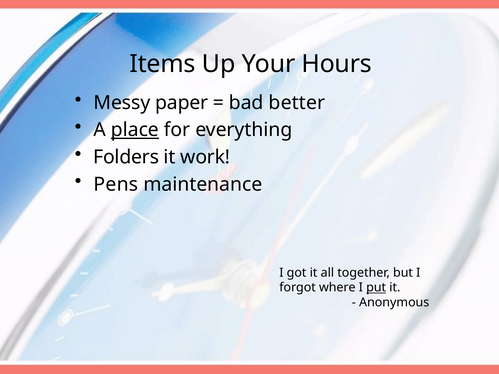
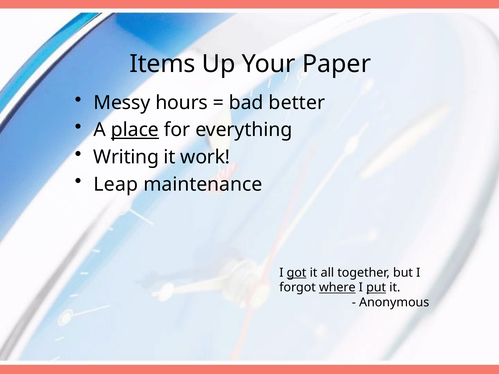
Hours: Hours -> Paper
paper: paper -> hours
Folders: Folders -> Writing
Pens: Pens -> Leap
got underline: none -> present
where underline: none -> present
